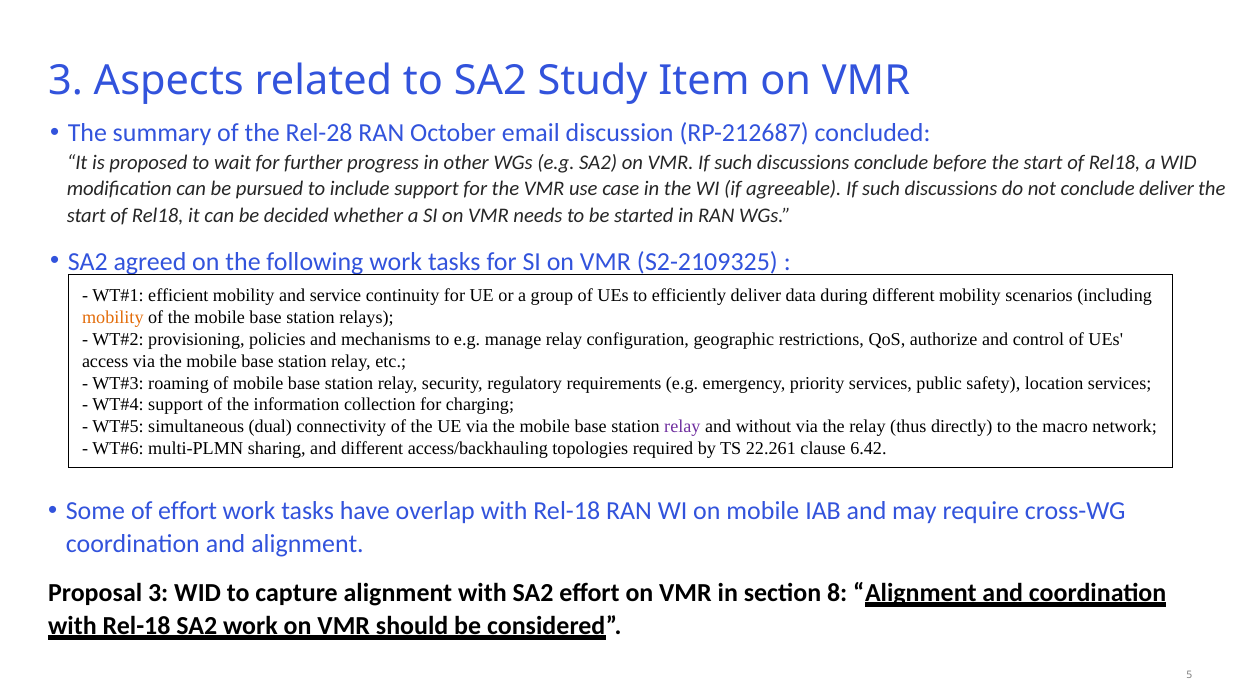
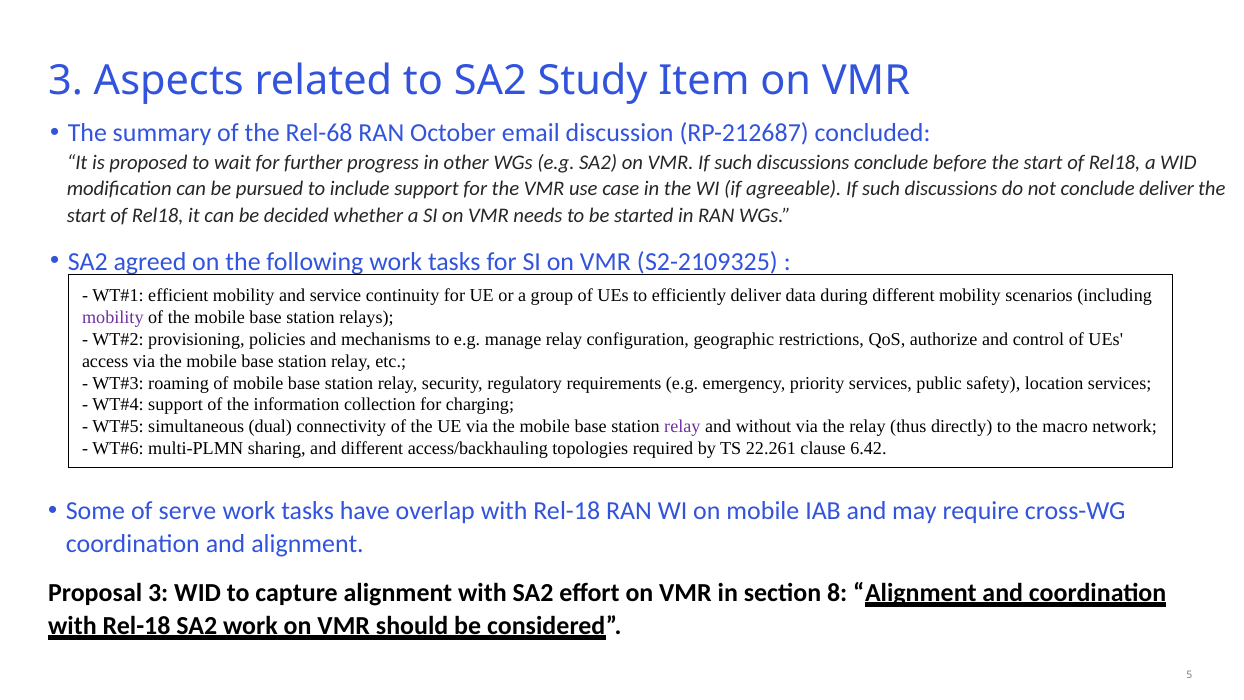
Rel-28: Rel-28 -> Rel-68
mobility at (113, 318) colour: orange -> purple
of effort: effort -> serve
